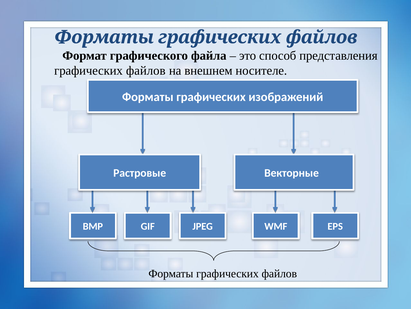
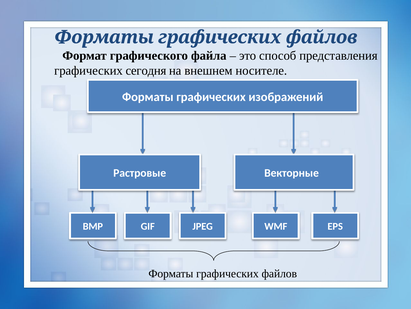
файлов at (146, 71): файлов -> сегодня
